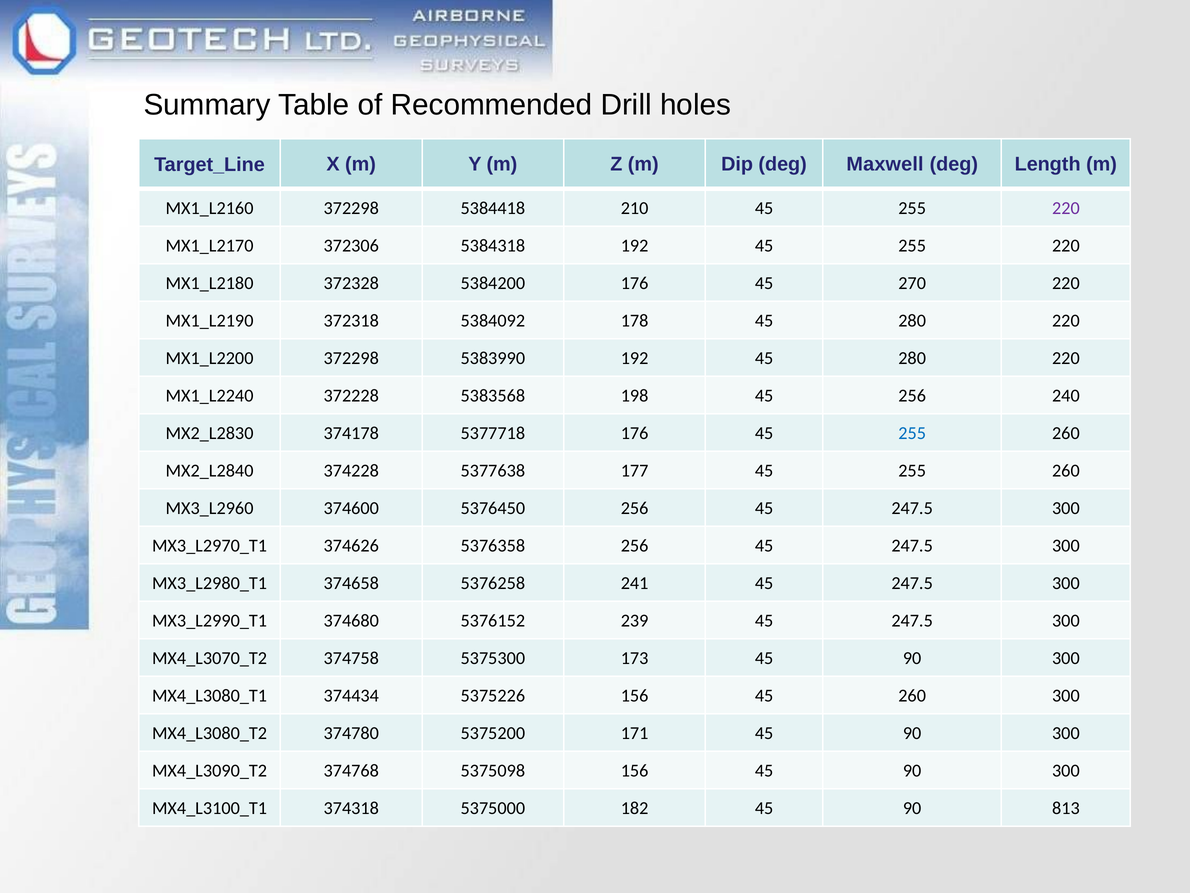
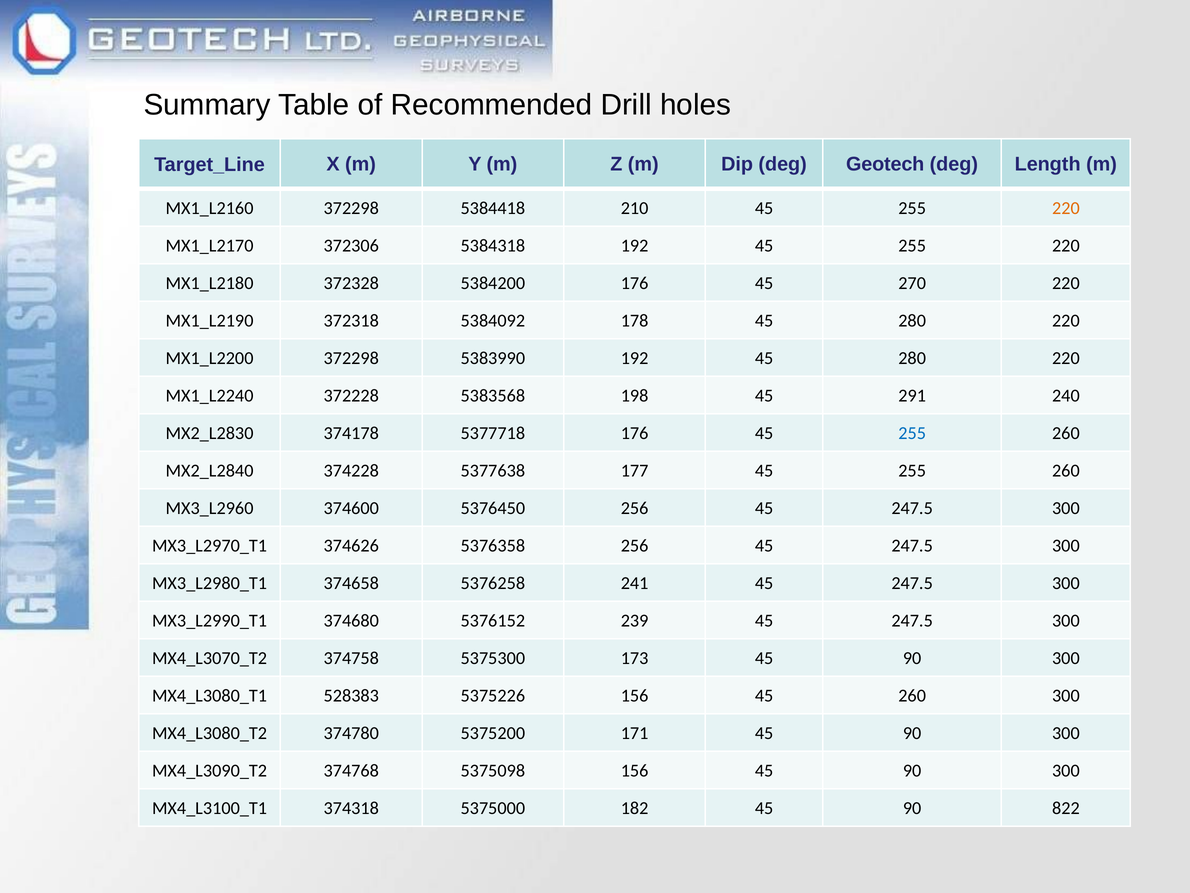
Maxwell: Maxwell -> Geotech
220 at (1066, 208) colour: purple -> orange
45 256: 256 -> 291
374434: 374434 -> 528383
813: 813 -> 822
